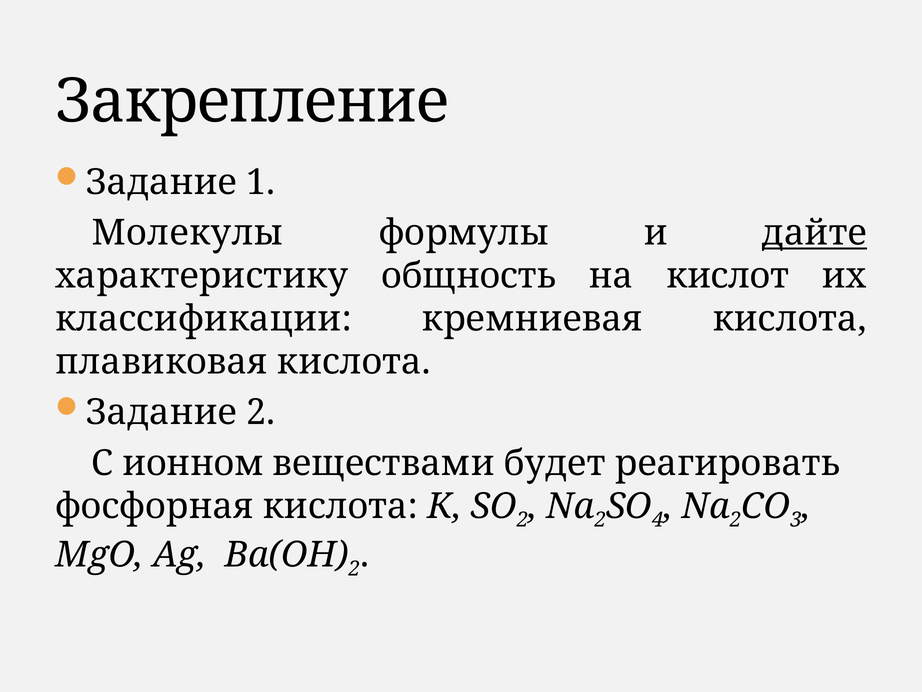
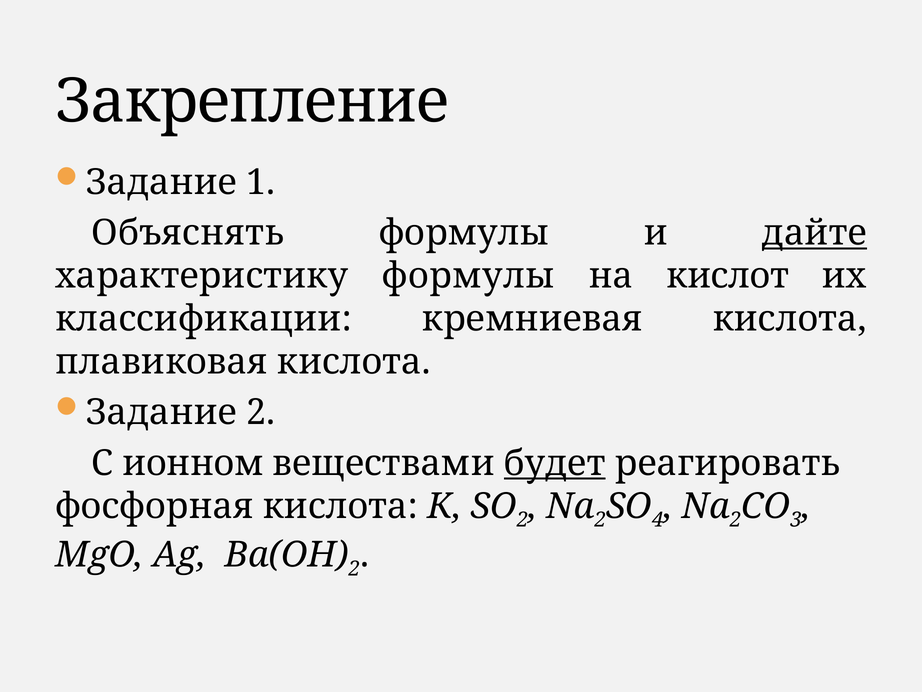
Молекулы: Молекулы -> Объяснять
характеристику общность: общность -> формулы
будет underline: none -> present
